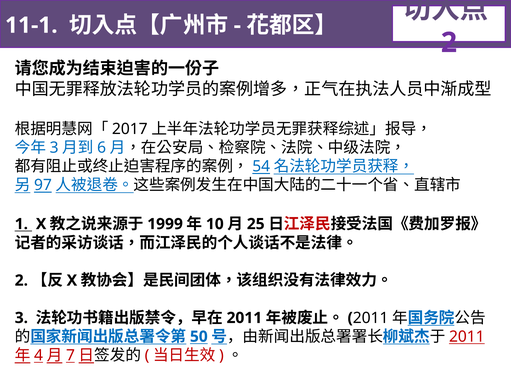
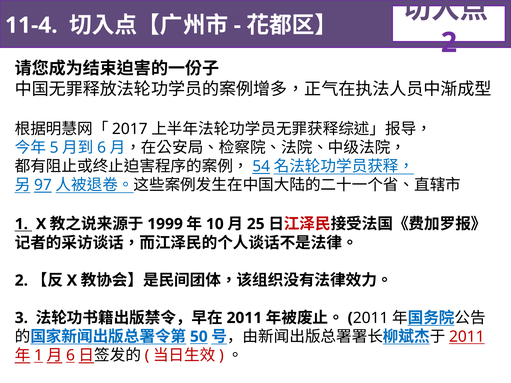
11-1: 11-1 -> 11-4
3 at (54, 148): 3 -> 5
4 at (39, 356): 4 -> 1
7 at (70, 356): 7 -> 6
